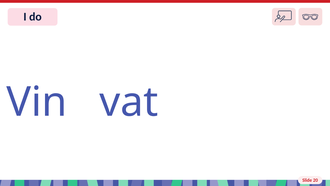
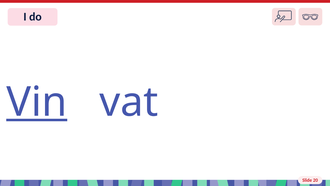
Vin underline: none -> present
